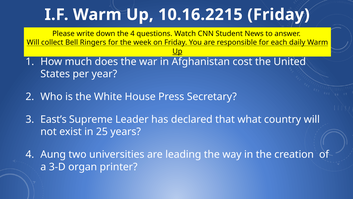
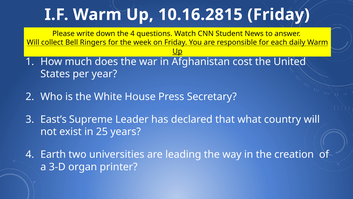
10.16.2215: 10.16.2215 -> 10.16.2815
Aung: Aung -> Earth
